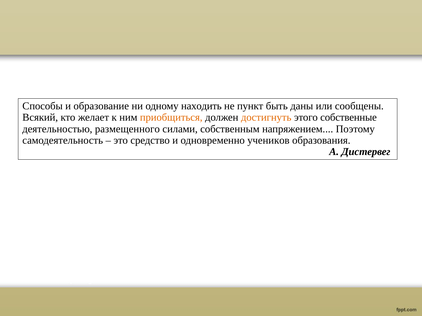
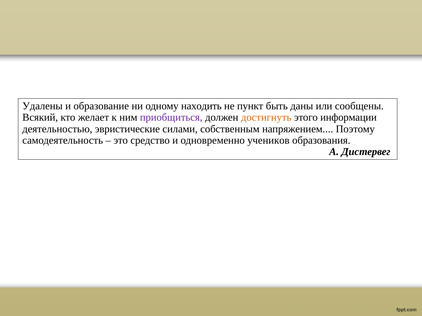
Способы: Способы -> Удалены
приобщиться colour: orange -> purple
собственные: собственные -> информации
размещенного: размещенного -> эвристические
